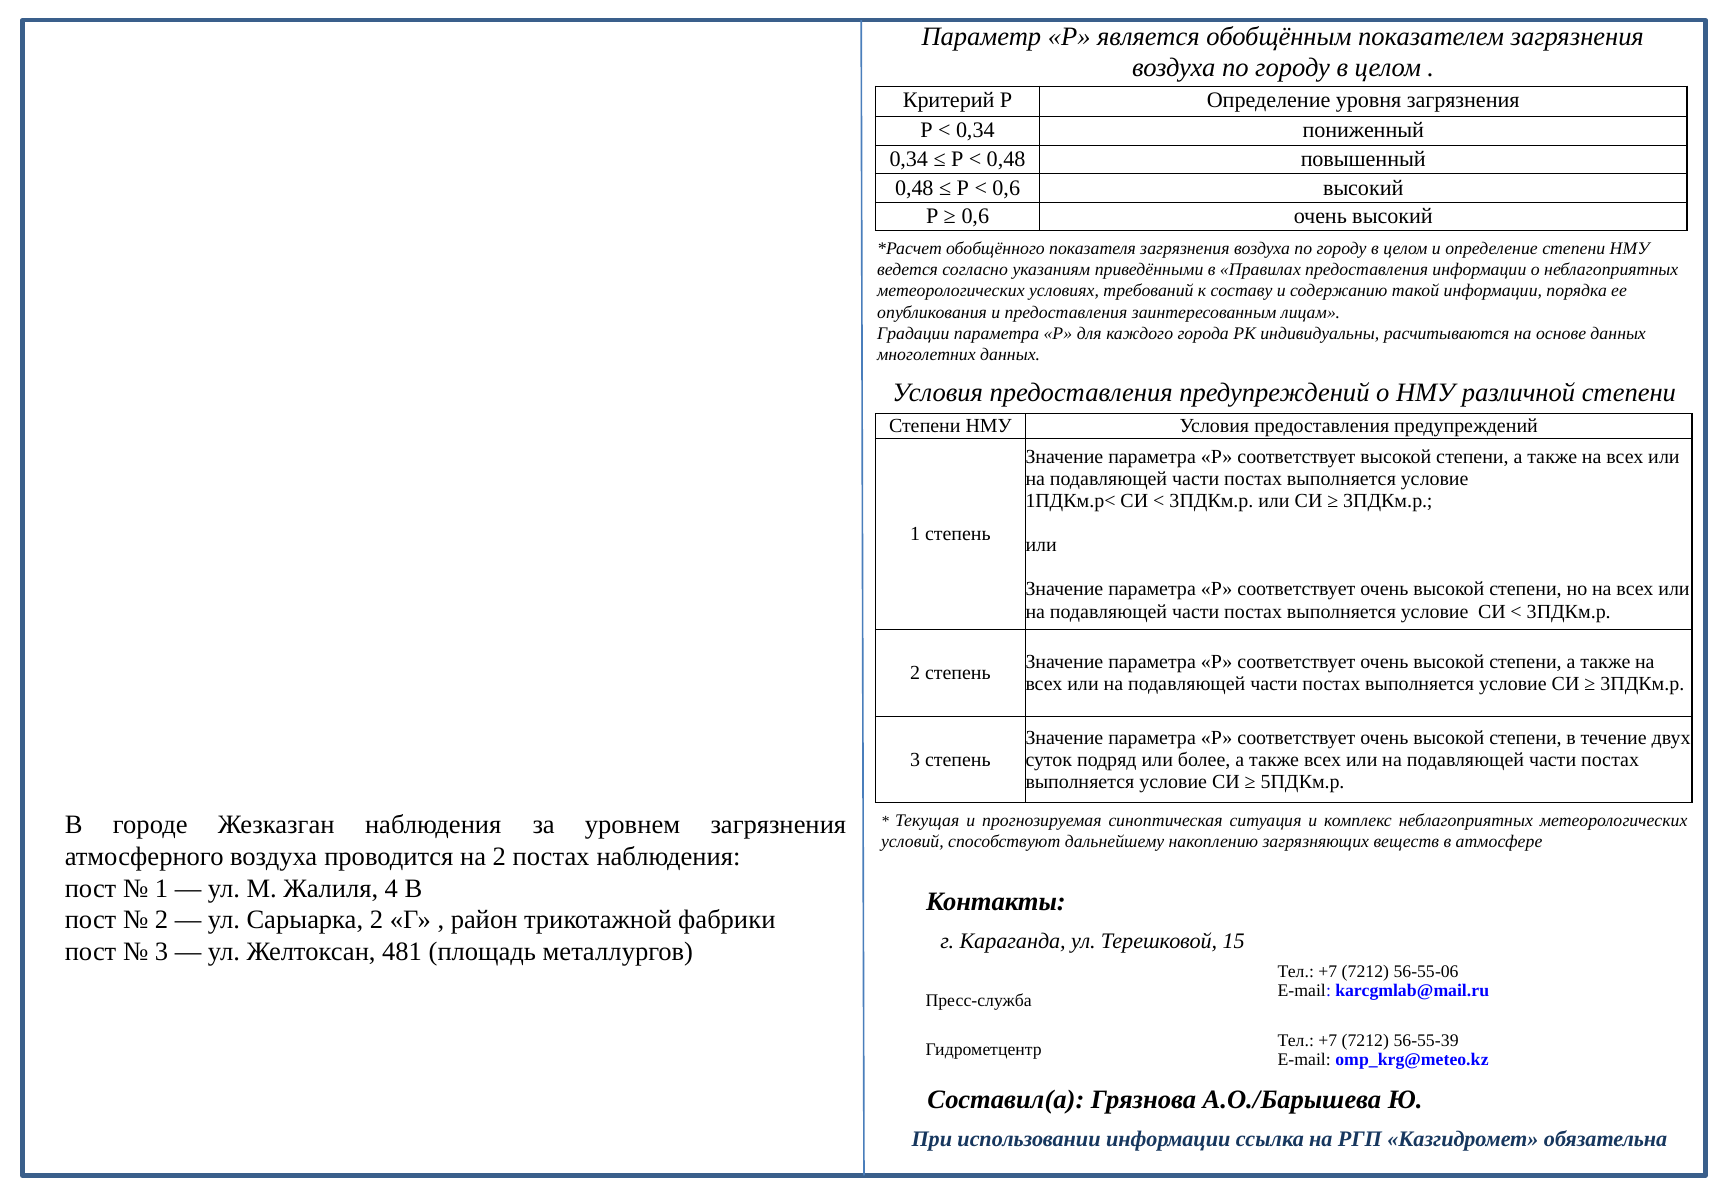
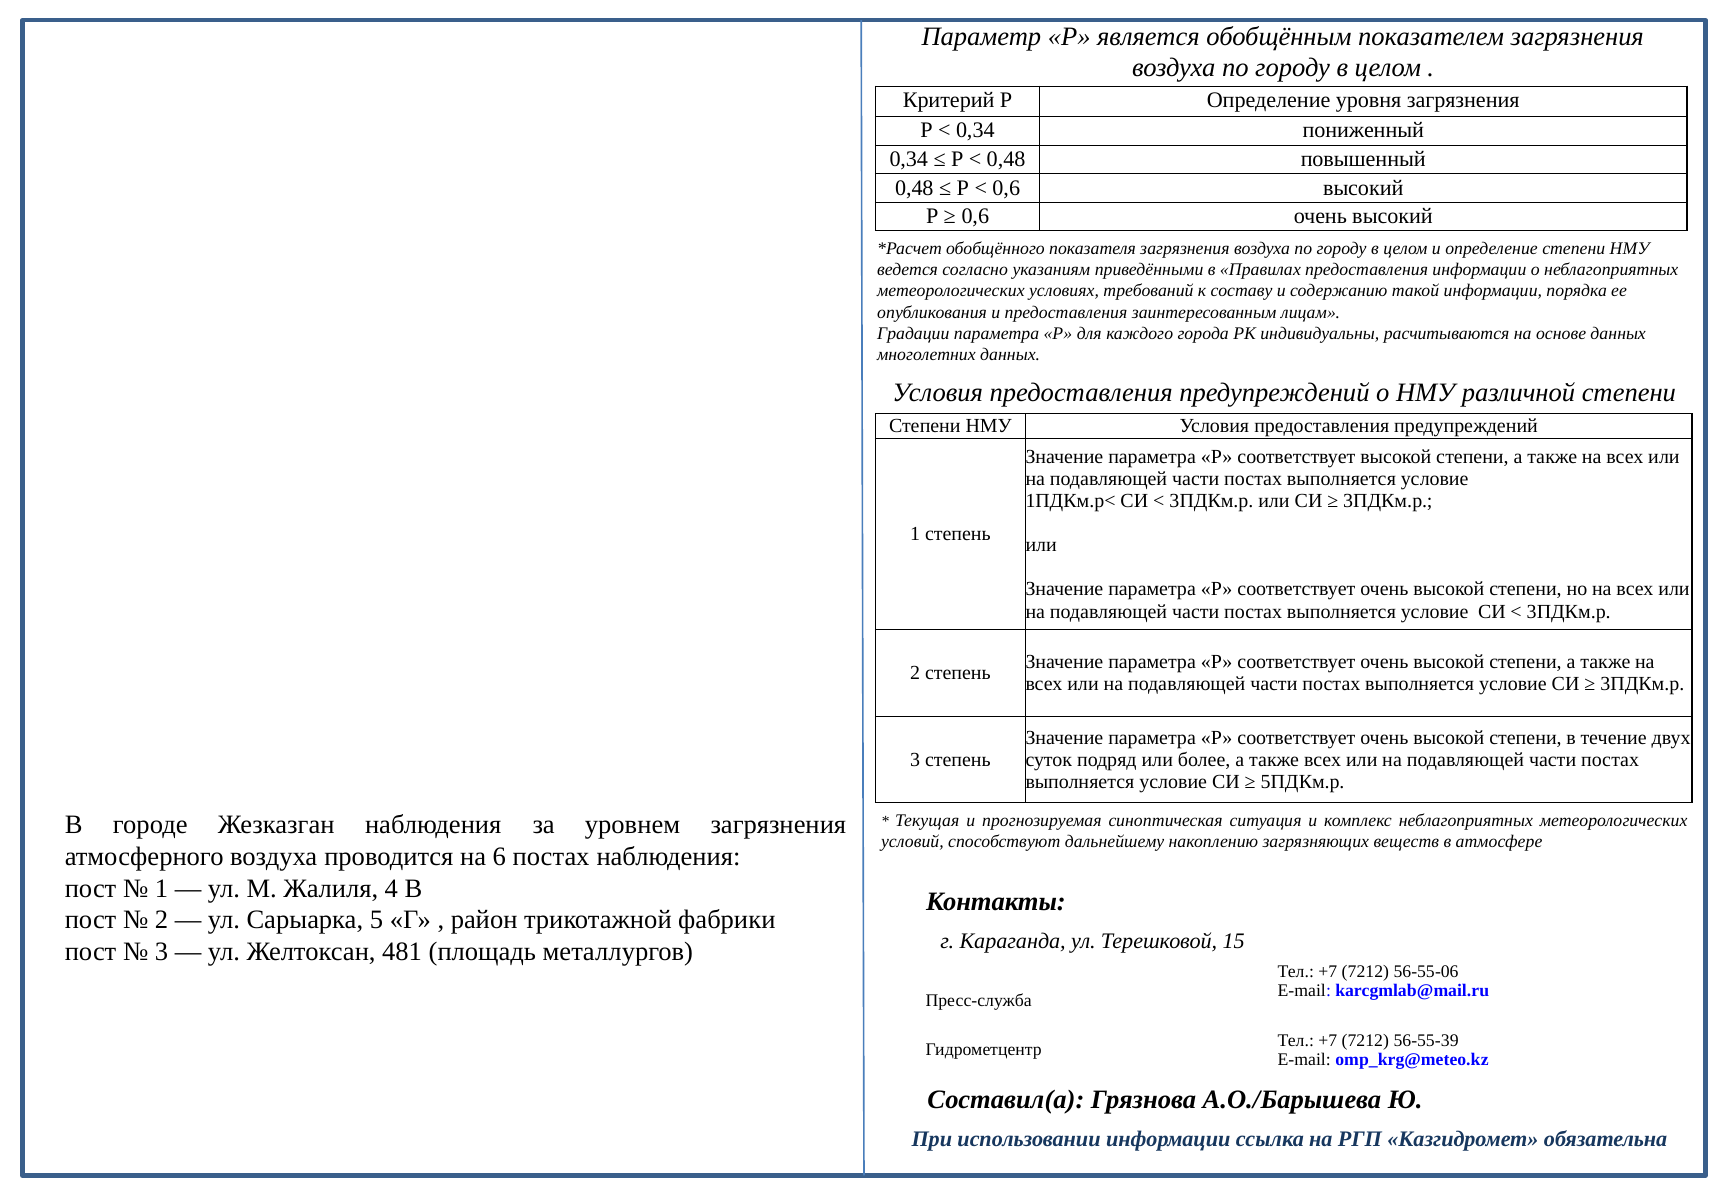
на 2: 2 -> 6
Сарыарка 2: 2 -> 5
